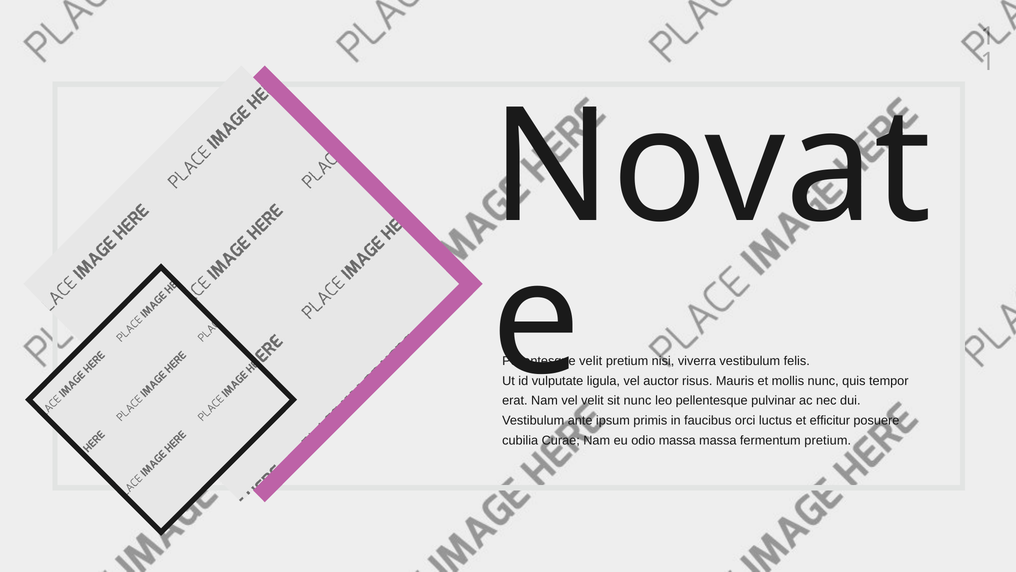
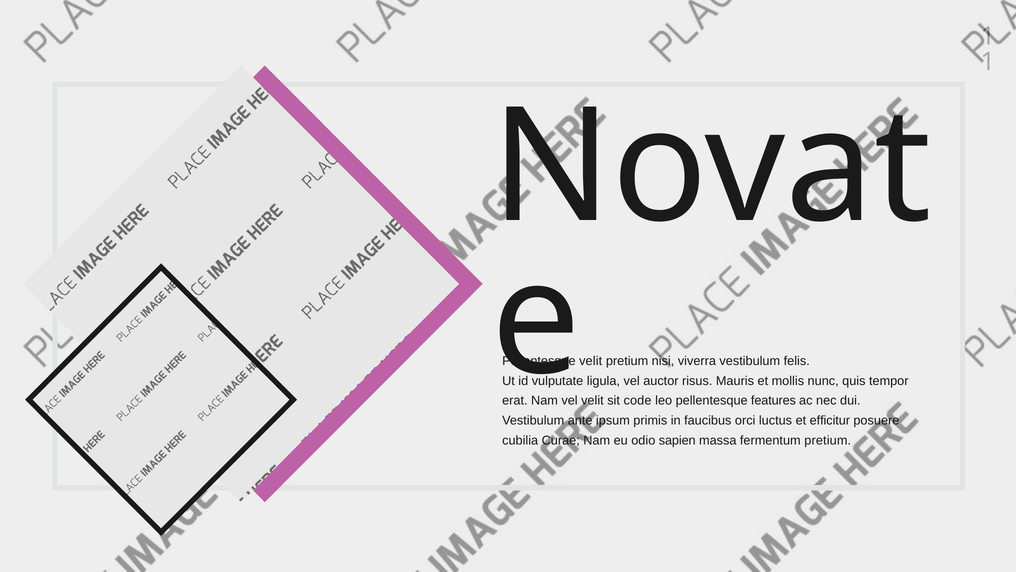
sit nunc: nunc -> code
pulvinar: pulvinar -> features
odio massa: massa -> sapien
